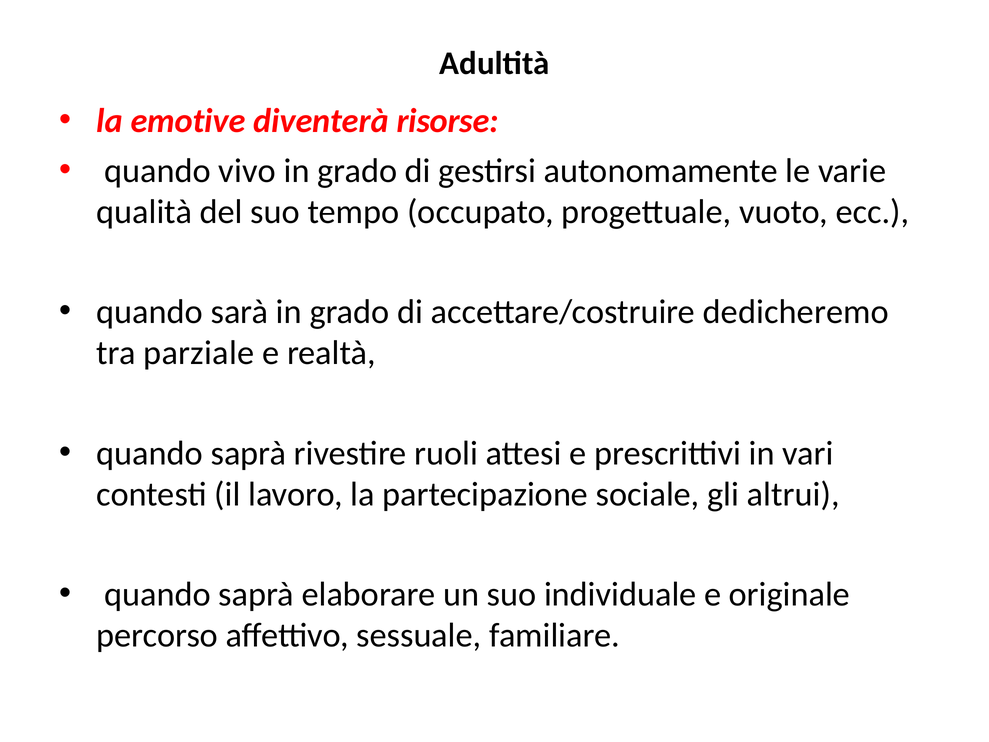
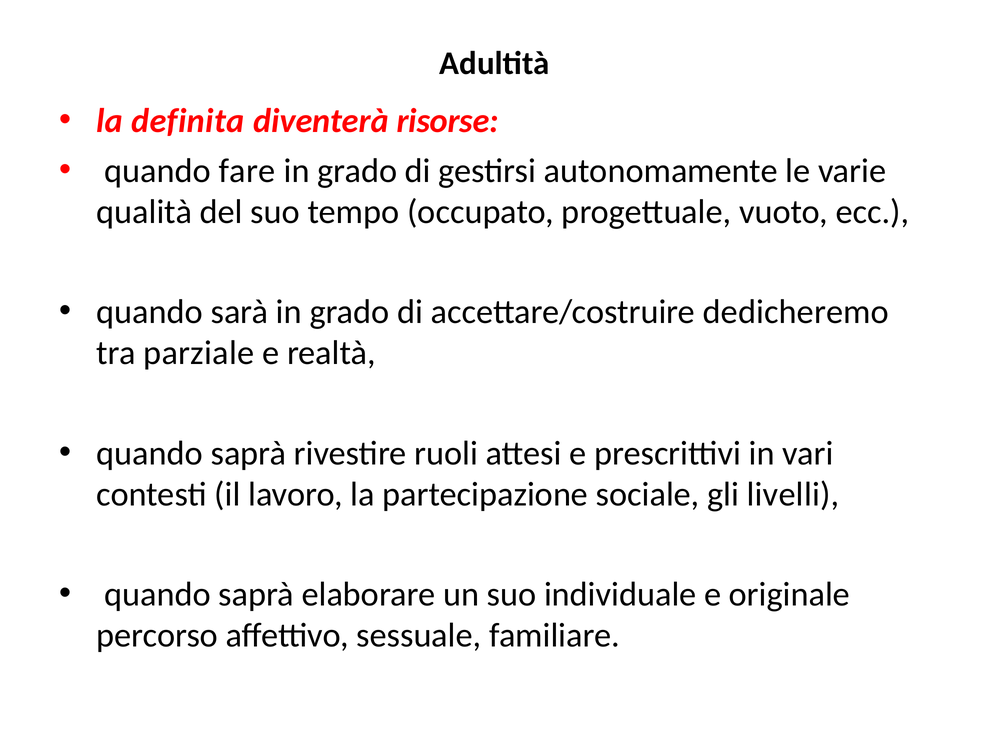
emotive: emotive -> definita
vivo: vivo -> fare
altrui: altrui -> livelli
